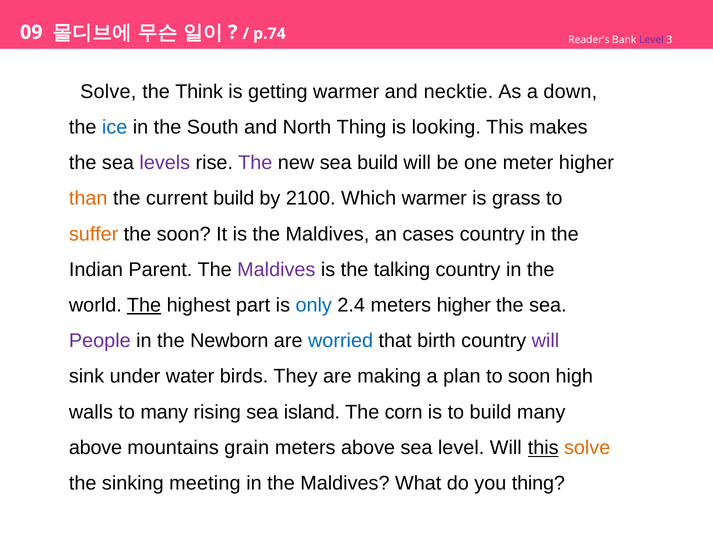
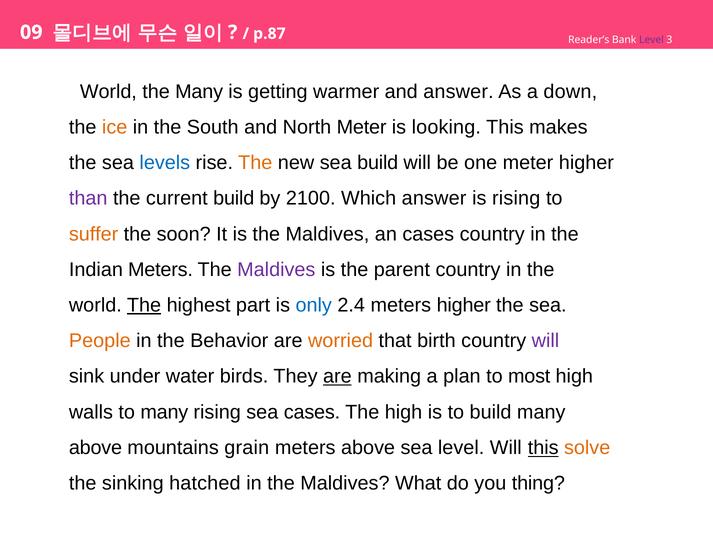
p.74: p.74 -> p.87
Solve at (108, 92): Solve -> World
the Think: Think -> Many
and necktie: necktie -> answer
ice colour: blue -> orange
North Thing: Thing -> Meter
levels colour: purple -> blue
The at (255, 163) colour: purple -> orange
than colour: orange -> purple
Which warmer: warmer -> answer
is grass: grass -> rising
Indian Parent: Parent -> Meters
talking: talking -> parent
People colour: purple -> orange
Newborn: Newborn -> Behavior
worried colour: blue -> orange
are at (337, 377) underline: none -> present
to soon: soon -> most
sea island: island -> cases
The corn: corn -> high
meeting: meeting -> hatched
